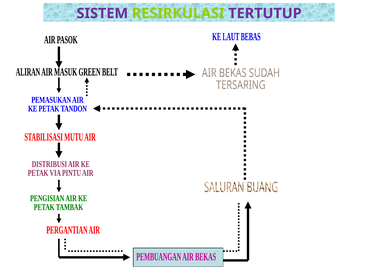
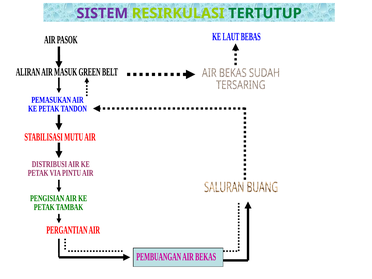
TERTUTUP colour: purple -> green
